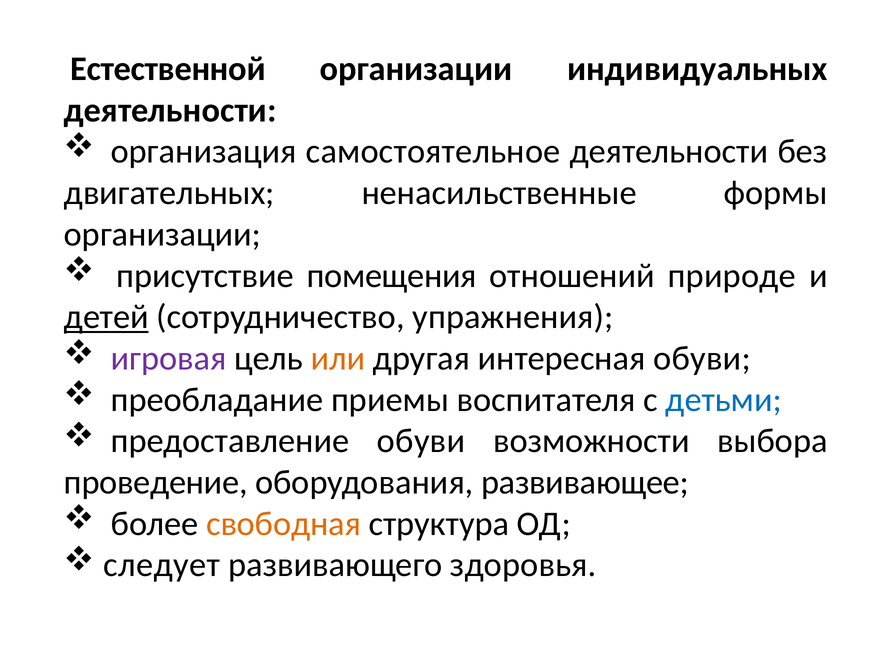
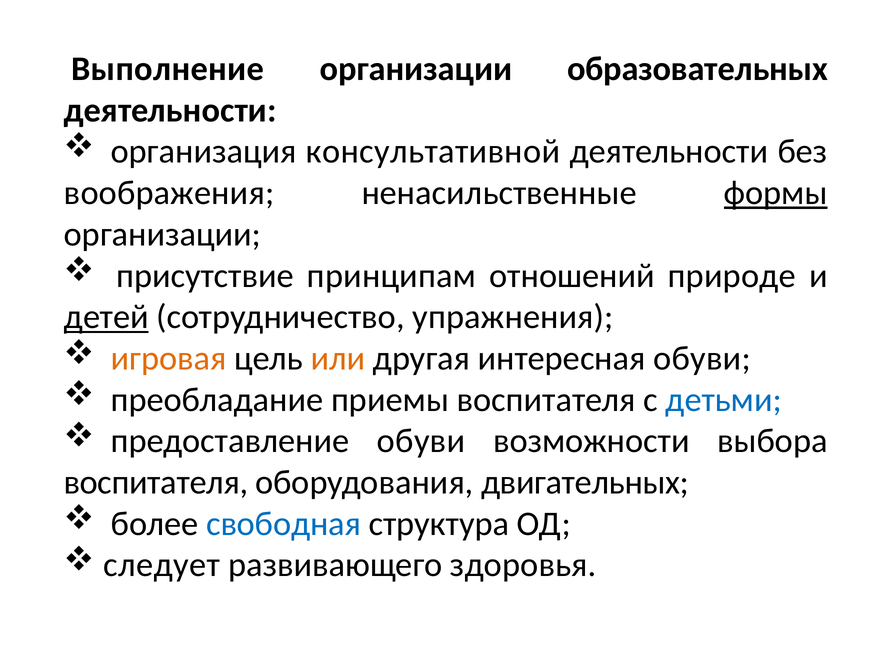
Естественной: Естественной -> Выполнение
индивидуальных: индивидуальных -> образовательных
самостоятельное: самостоятельное -> консультативной
двигательных: двигательных -> воображения
формы underline: none -> present
помещения: помещения -> принципам
игровая colour: purple -> orange
проведение at (156, 482): проведение -> воспитателя
развивающее: развивающее -> двигательных
свободная colour: orange -> blue
